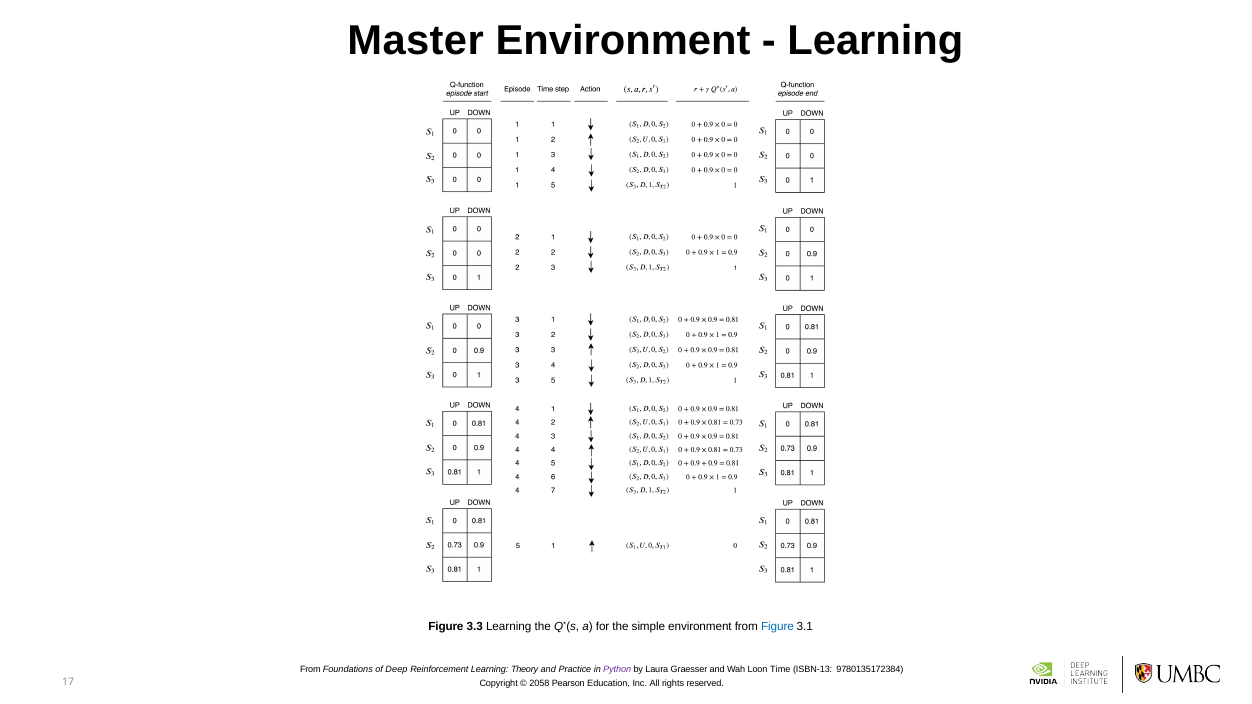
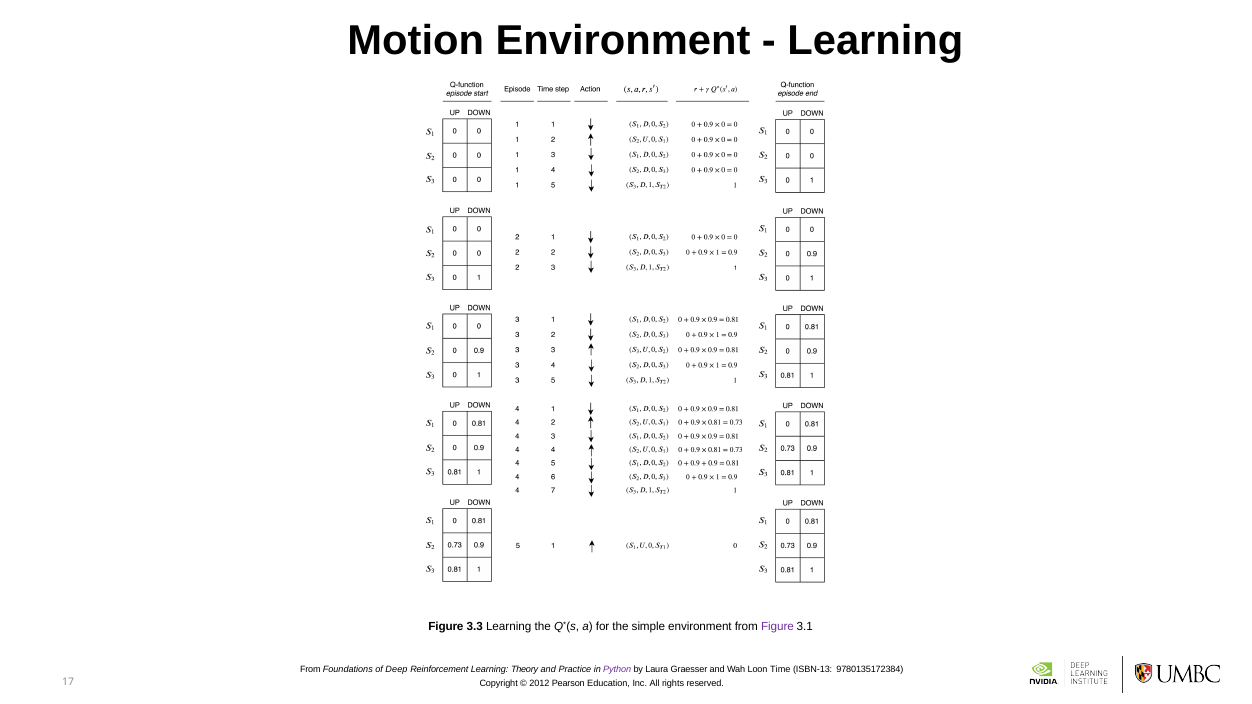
Master: Master -> Motion
Figure at (777, 627) colour: blue -> purple
2058: 2058 -> 2012
